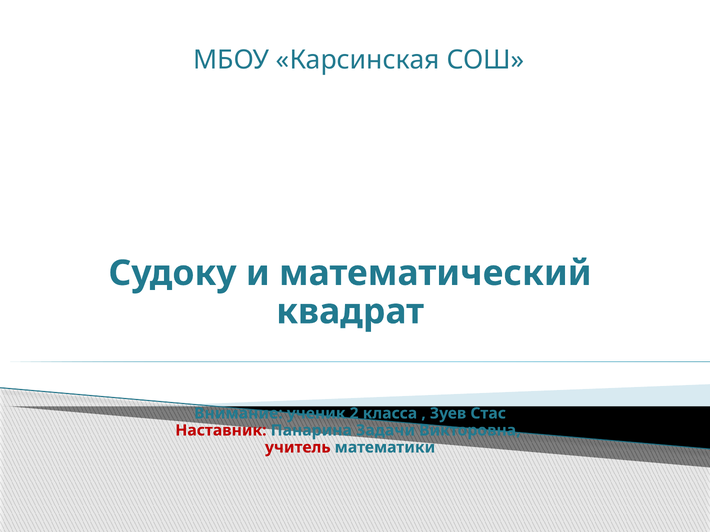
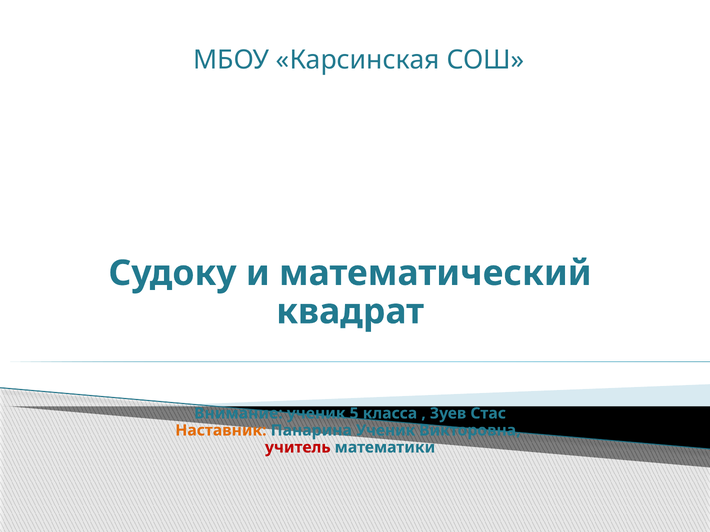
2: 2 -> 5
Наставник colour: red -> orange
Панарина Задачи: Задачи -> Ученик
